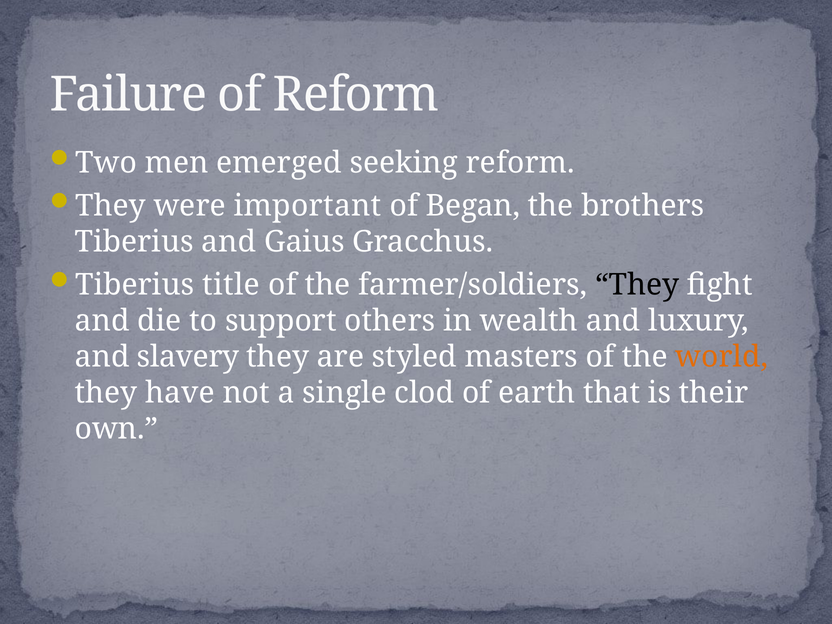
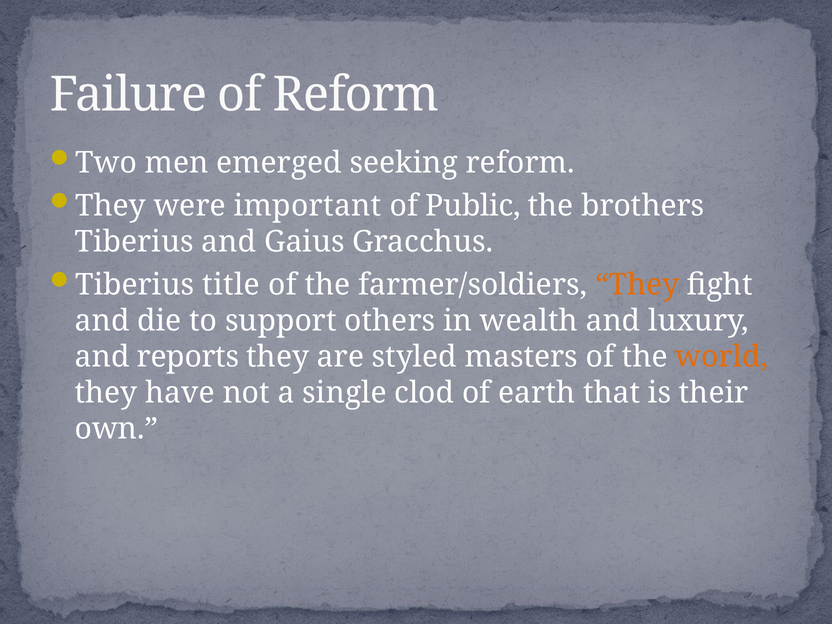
Began: Began -> Public
They at (637, 285) colour: black -> orange
slavery: slavery -> reports
